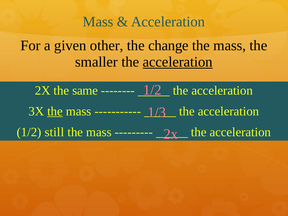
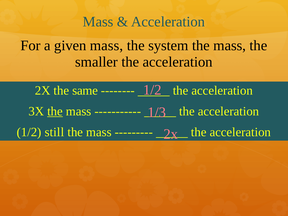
given other: other -> mass
change: change -> system
acceleration at (178, 62) underline: present -> none
